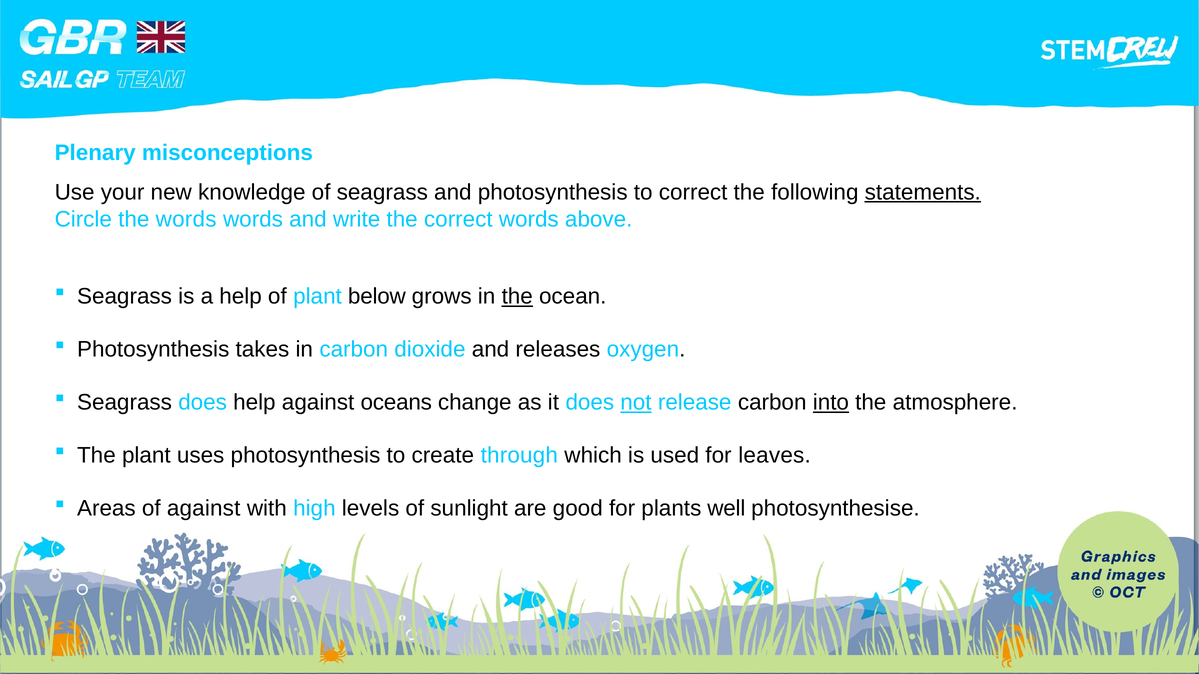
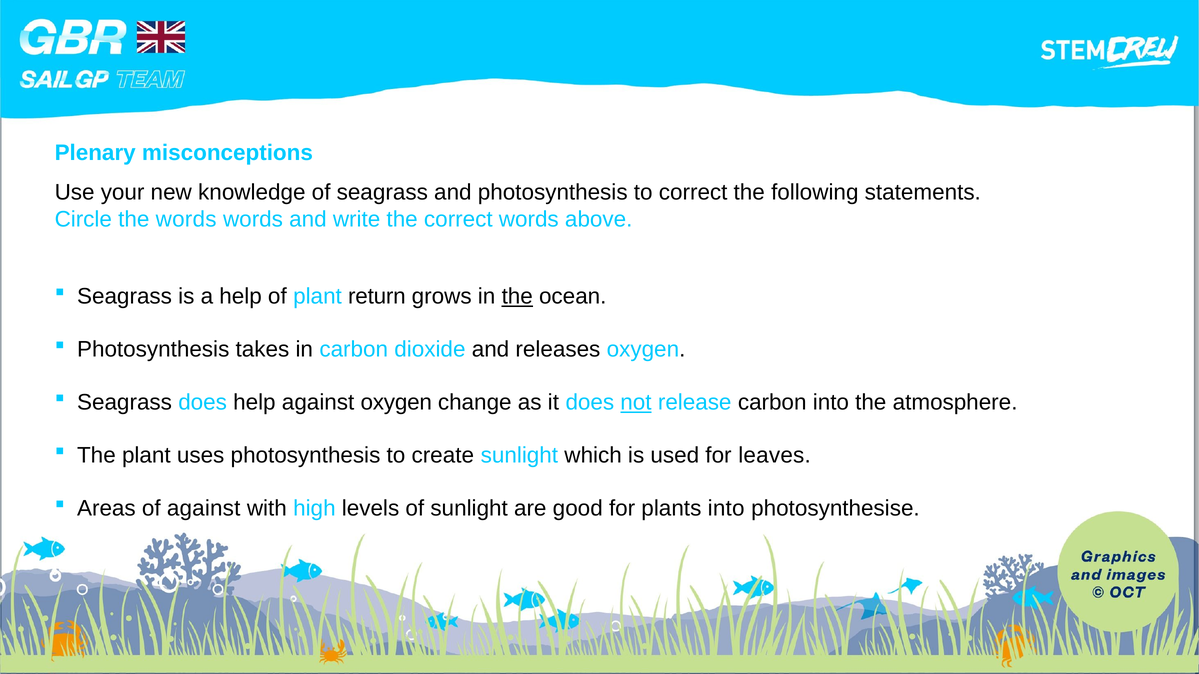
statements underline: present -> none
below: below -> return
against oceans: oceans -> oxygen
into at (831, 403) underline: present -> none
create through: through -> sunlight
plants well: well -> into
